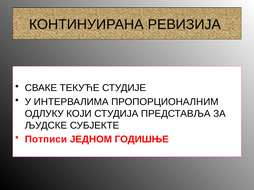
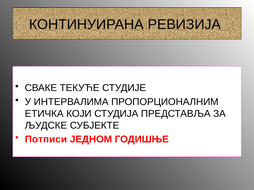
ОДЛУКУ: ОДЛУКУ -> ЕТИЧКА
